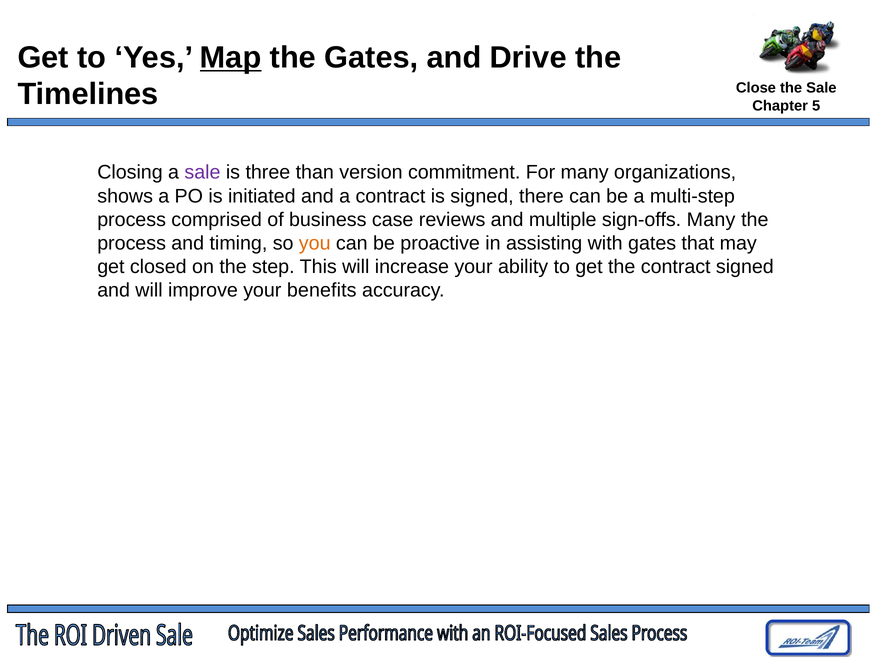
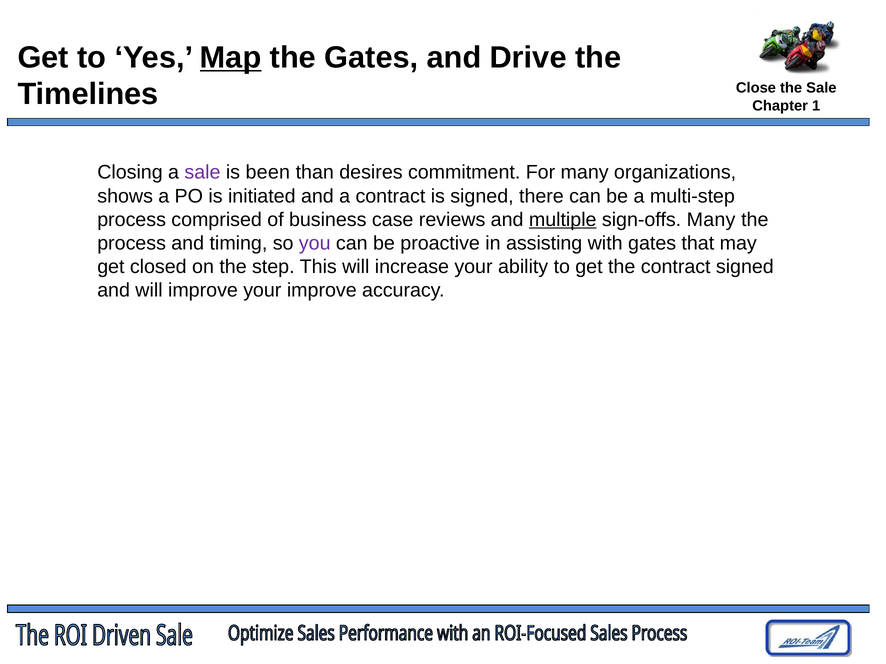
5: 5 -> 1
three: three -> been
version: version -> desires
multiple underline: none -> present
you colour: orange -> purple
your benefits: benefits -> improve
